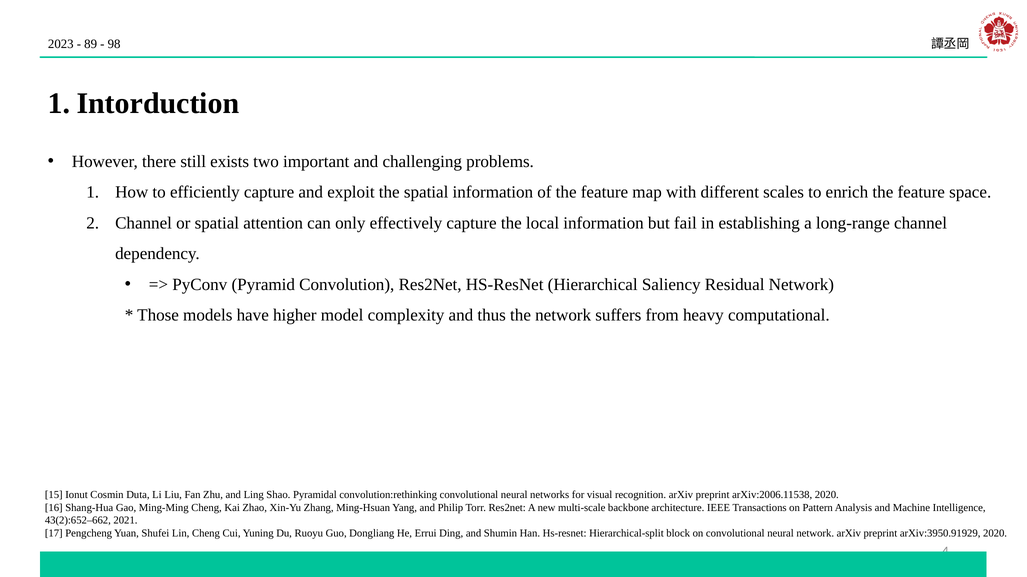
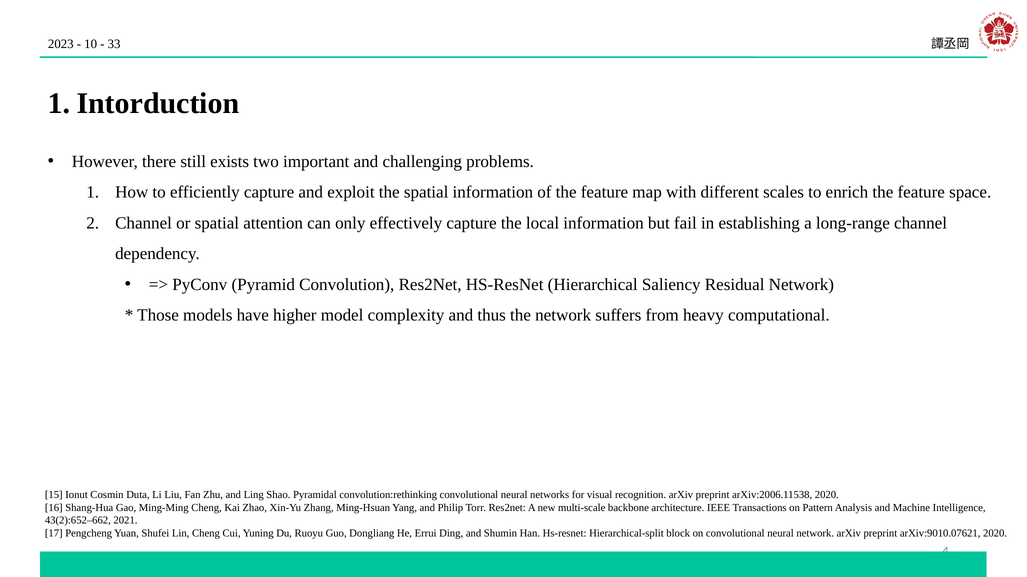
89: 89 -> 10
98: 98 -> 33
arXiv:3950.91929: arXiv:3950.91929 -> arXiv:9010.07621
